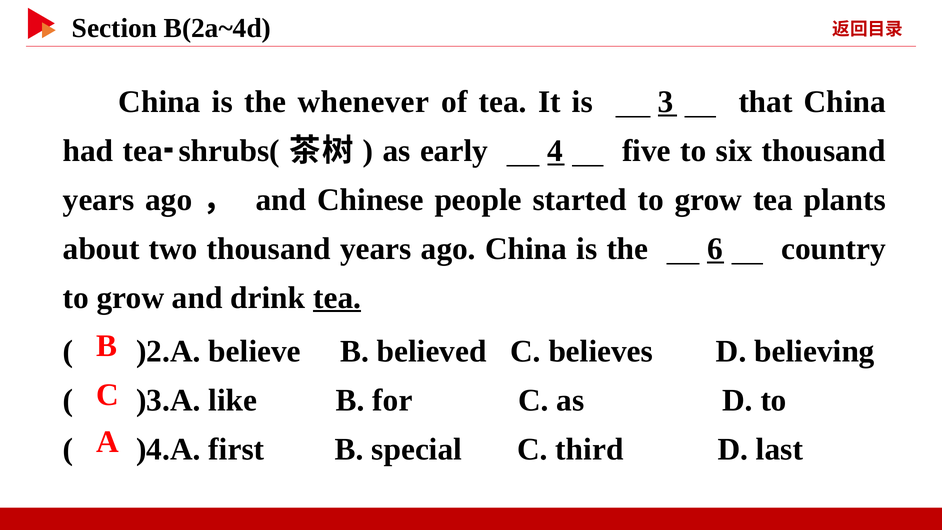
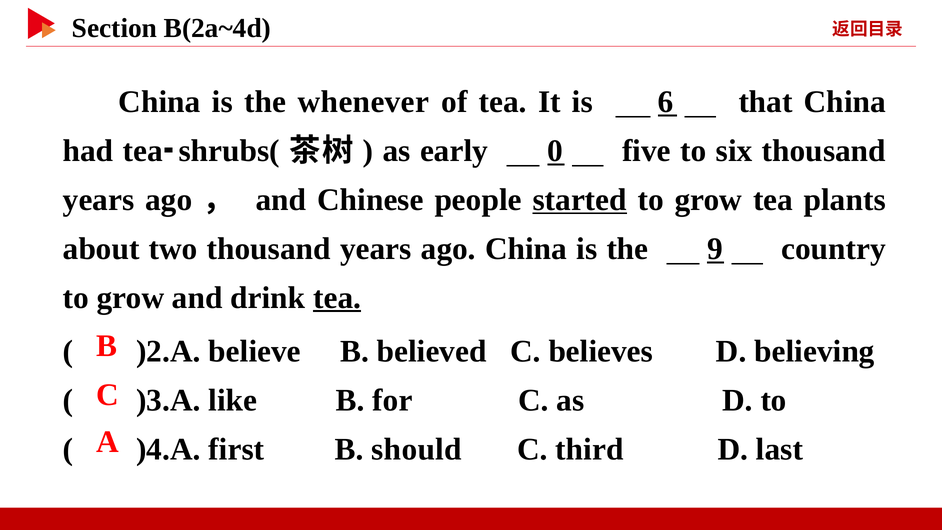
3: 3 -> 6
4: 4 -> 0
started underline: none -> present
6: 6 -> 9
special: special -> should
